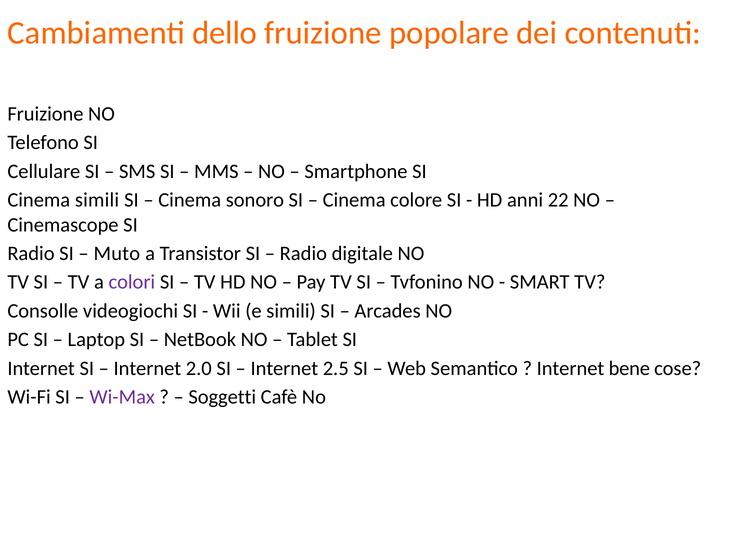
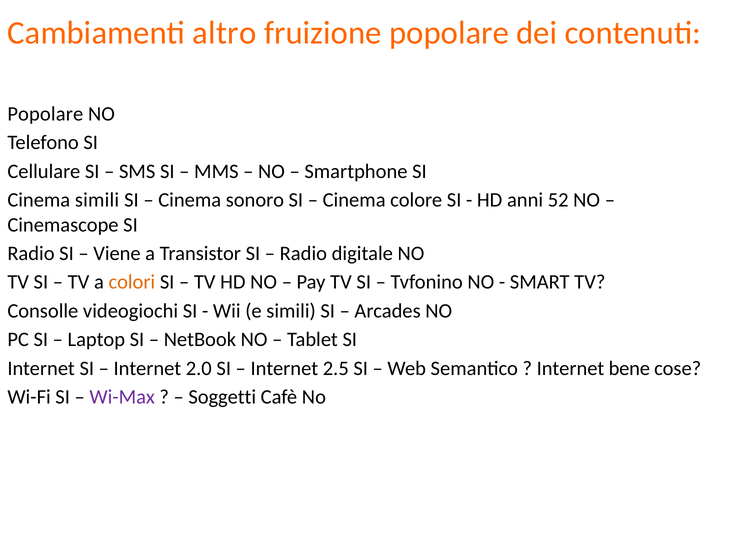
dello: dello -> altro
Fruizione at (45, 114): Fruizione -> Popolare
22: 22 -> 52
Muto: Muto -> Viene
colori colour: purple -> orange
